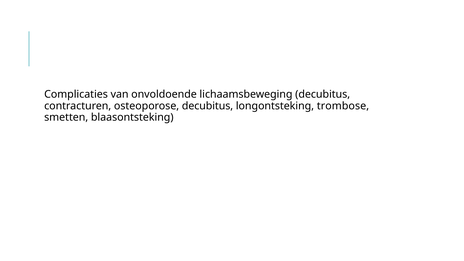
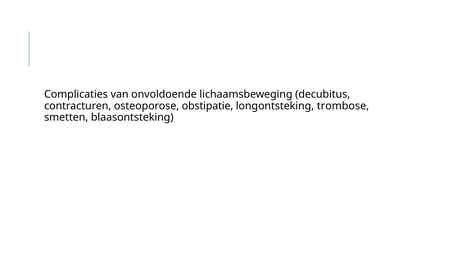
osteoporose decubitus: decubitus -> obstipatie
